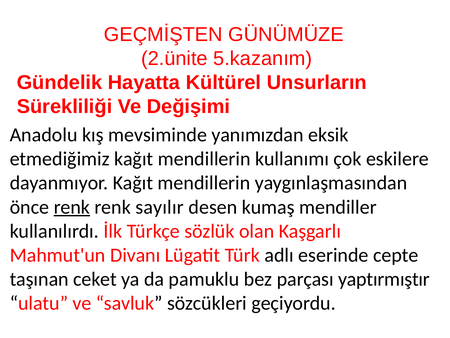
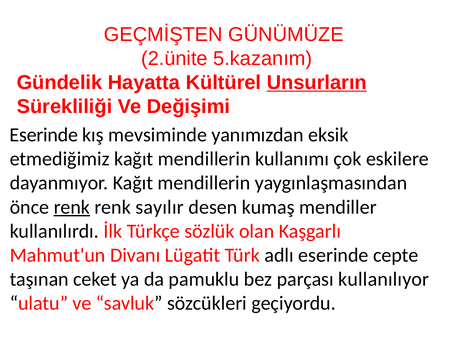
Unsurların underline: none -> present
Anadolu at (44, 135): Anadolu -> Eserinde
yaptırmıştır: yaptırmıştır -> kullanılıyor
